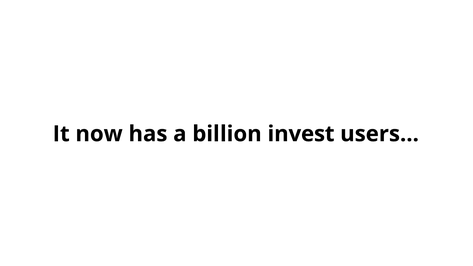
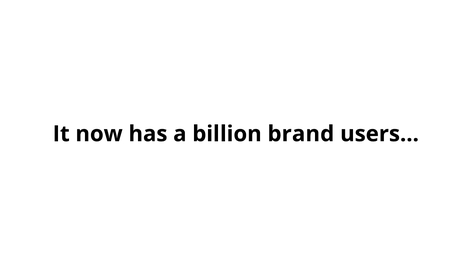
invest: invest -> brand
